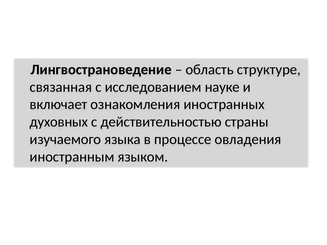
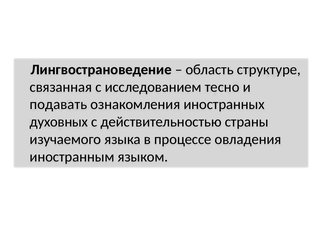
науке: науке -> тесно
включает: включает -> подавать
